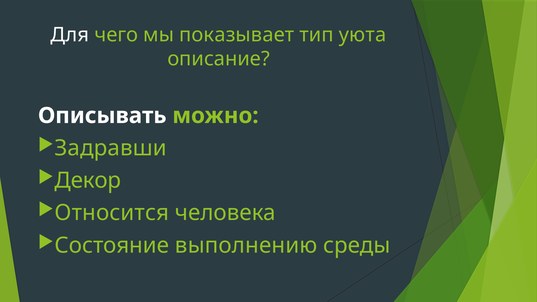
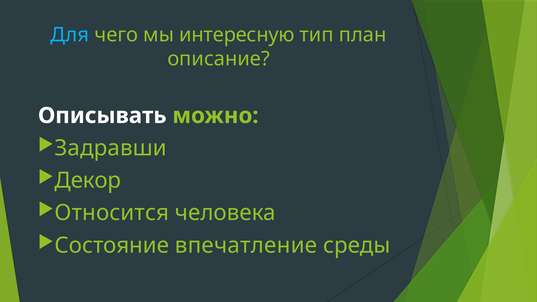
Для colour: white -> light blue
показывает: показывает -> интересную
уюта: уюта -> план
выполнению: выполнению -> впечатление
